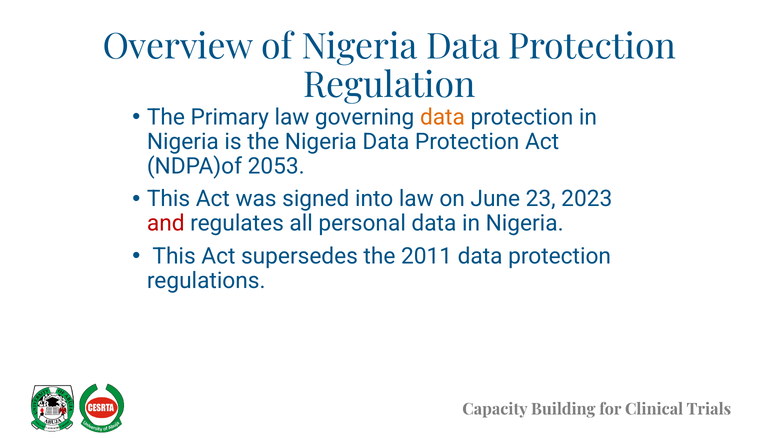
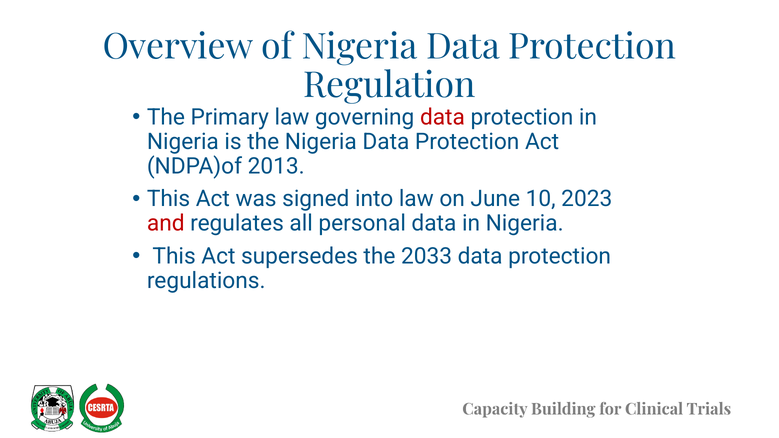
data at (442, 117) colour: orange -> red
2053: 2053 -> 2013
23: 23 -> 10
2011: 2011 -> 2033
